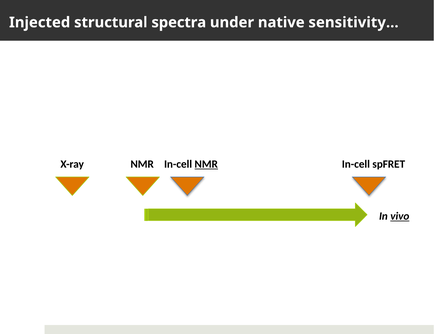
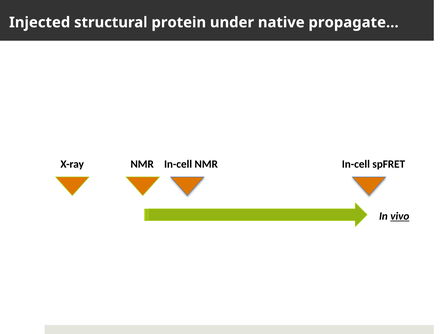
spectra: spectra -> protein
sensitivity…: sensitivity… -> propagate…
NMR at (206, 164) underline: present -> none
